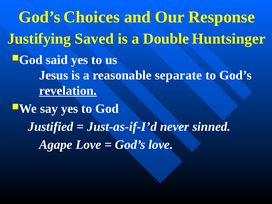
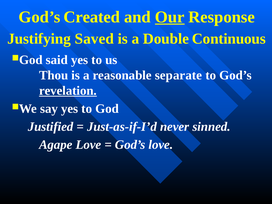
Choices: Choices -> Created
Our underline: none -> present
Huntsinger: Huntsinger -> Continuous
Jesus: Jesus -> Thou
